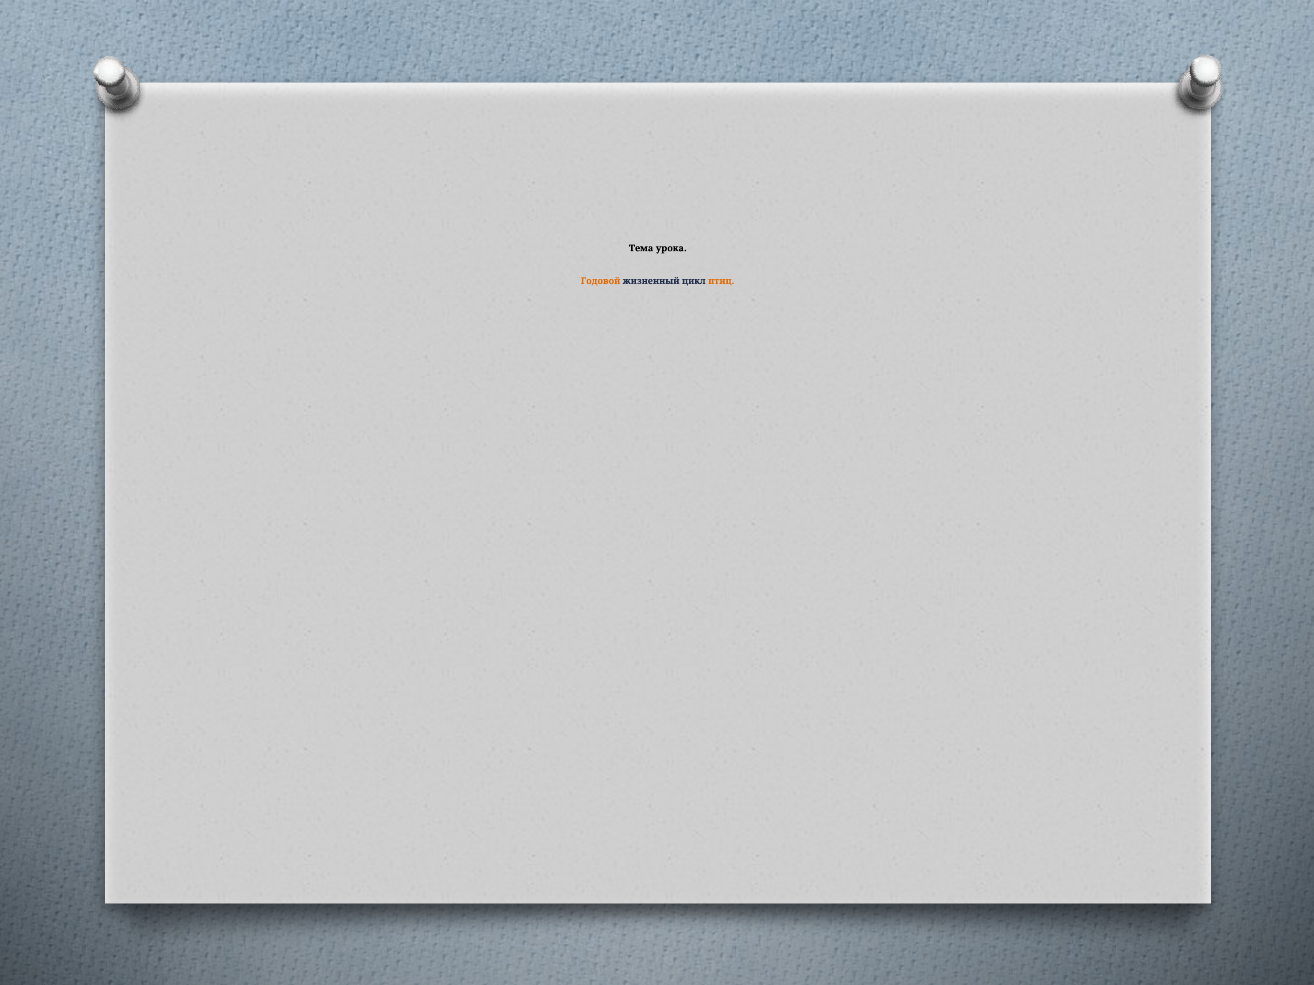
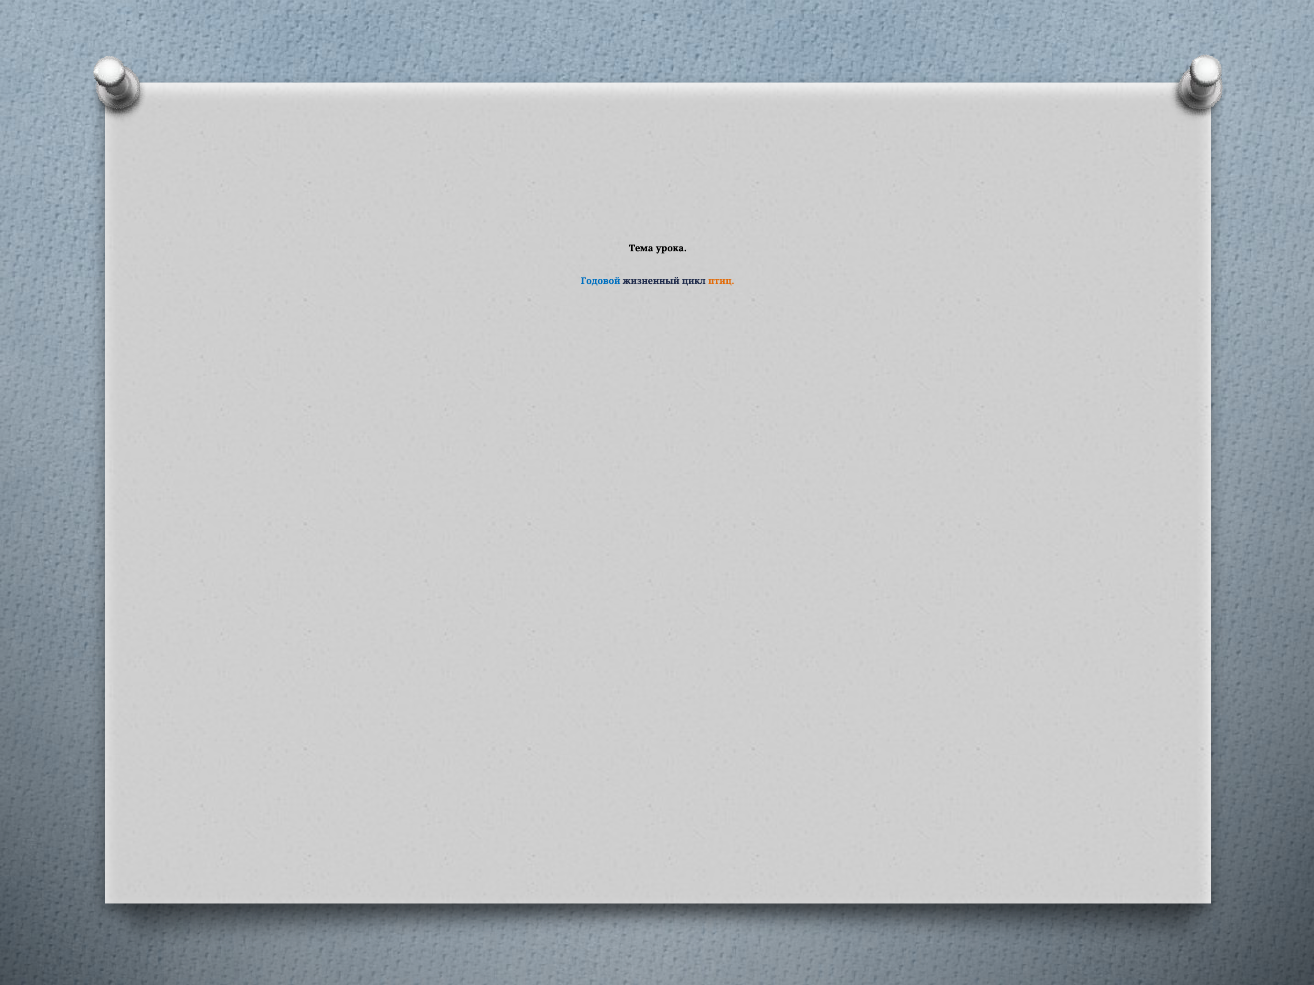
Годовой colour: orange -> blue
